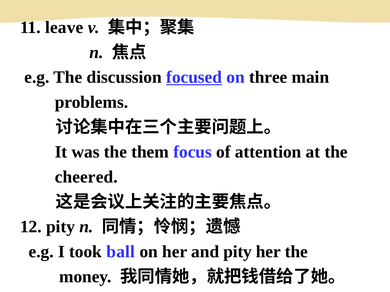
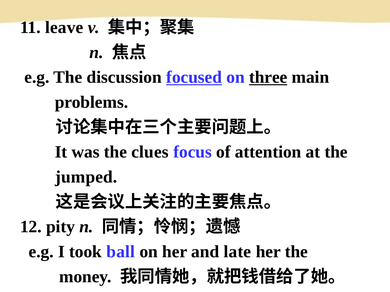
three underline: none -> present
them: them -> clues
cheered: cheered -> jumped
and pity: pity -> late
